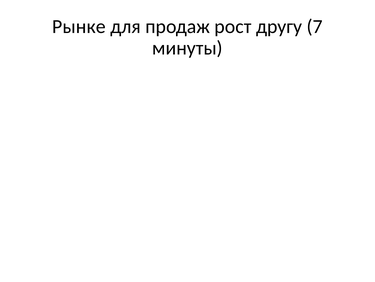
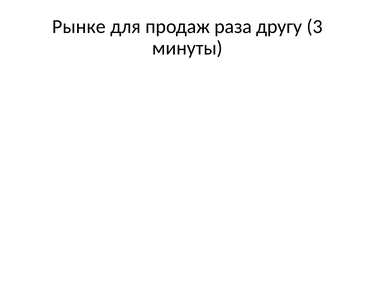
рост: рост -> раза
7: 7 -> 3
